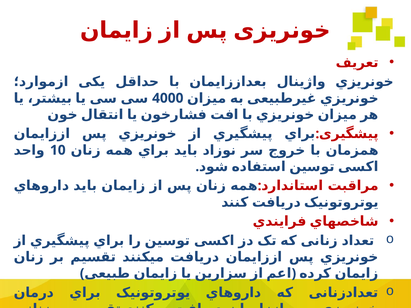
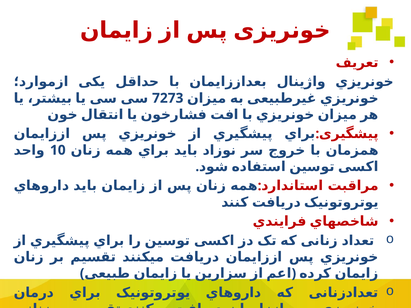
4000: 4000 -> 7273
